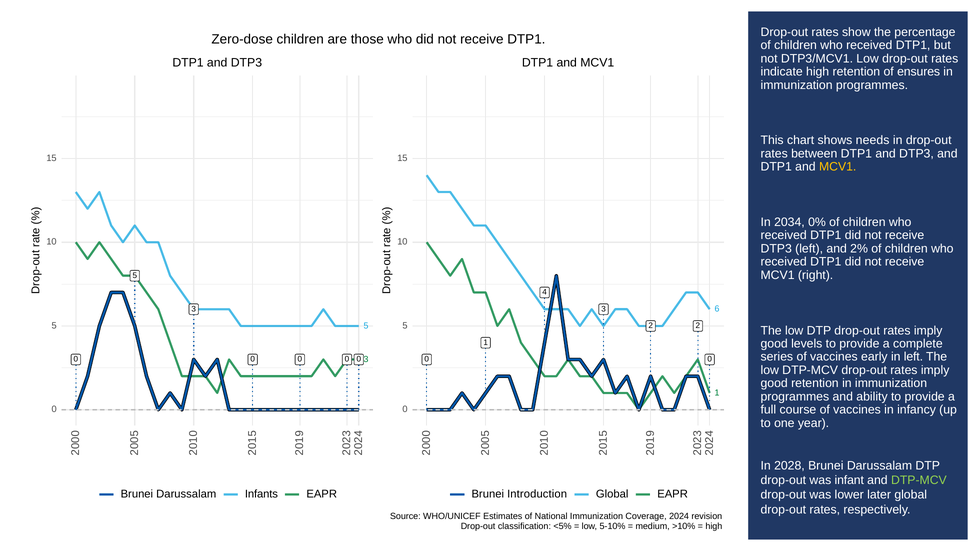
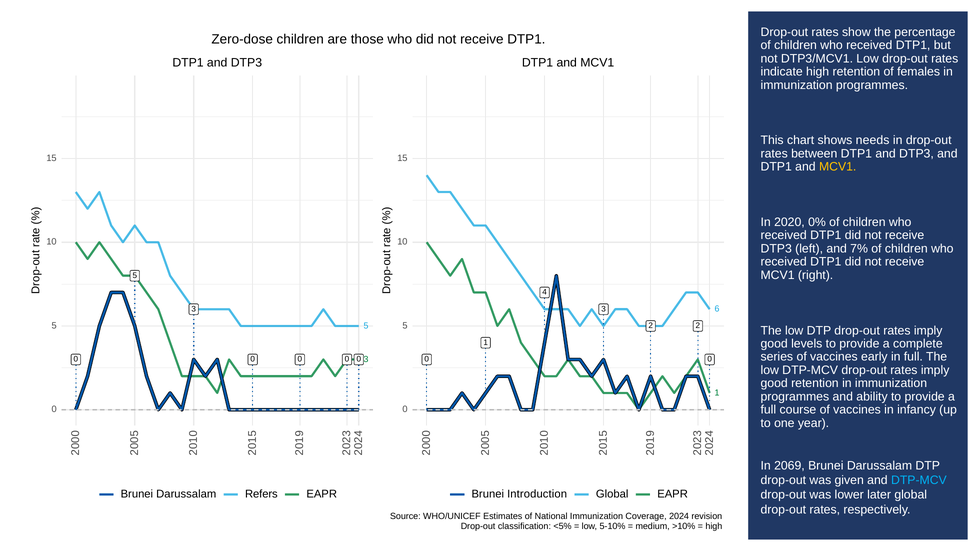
ensures: ensures -> females
2034: 2034 -> 2020
2%: 2% -> 7%
in left: left -> full
2028: 2028 -> 2069
infant: infant -> given
DTP-MCV at (919, 480) colour: light green -> light blue
Infants: Infants -> Refers
